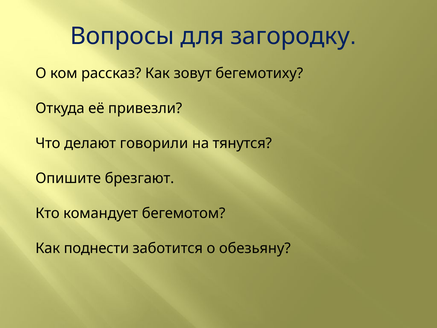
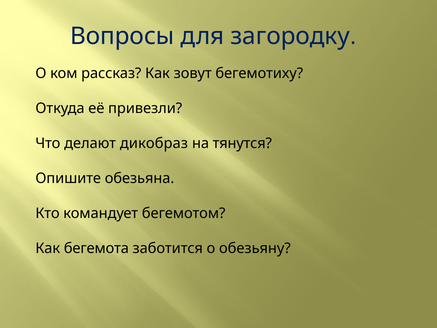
говорили: говорили -> дикобраз
брезгают: брезгают -> обезьяна
поднести: поднести -> бегемота
